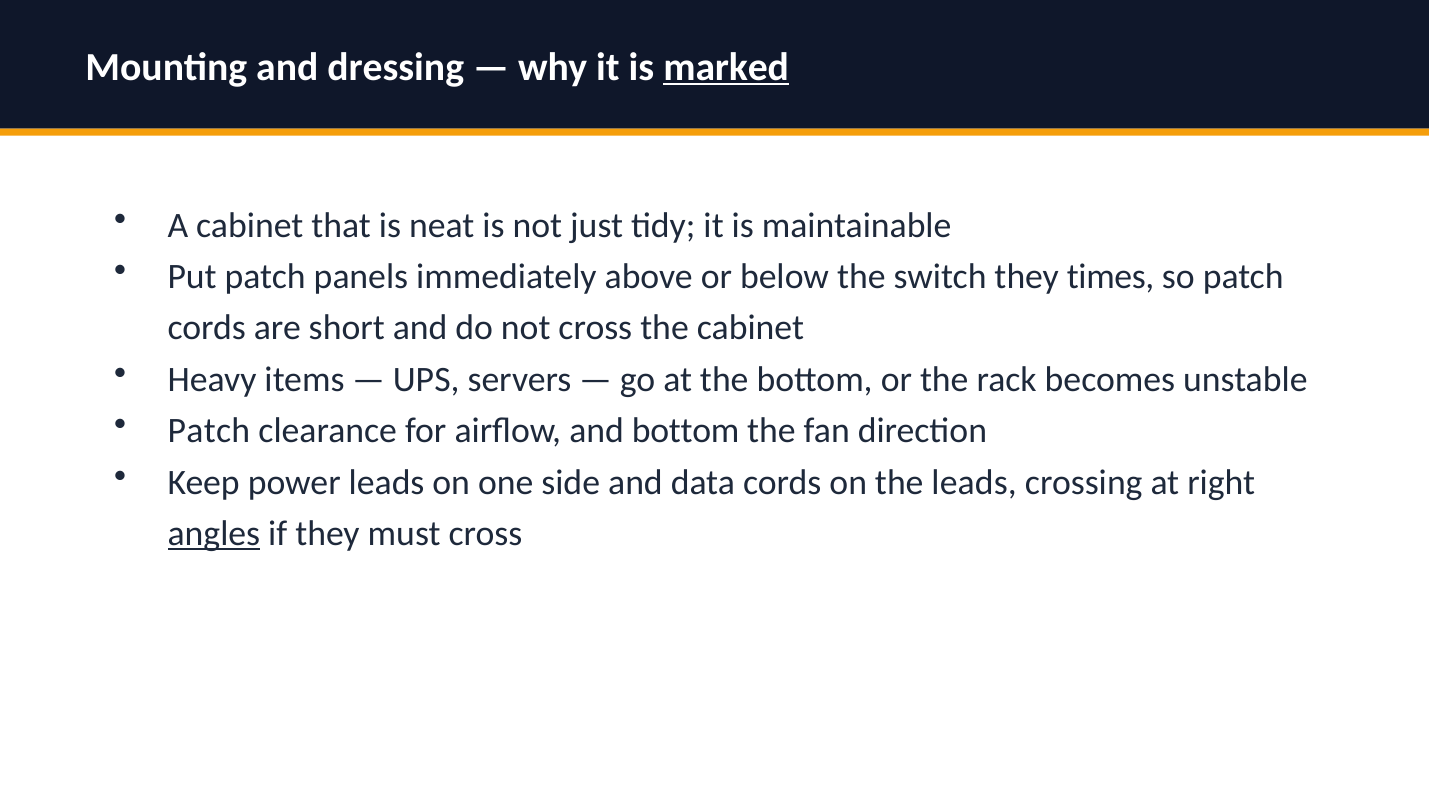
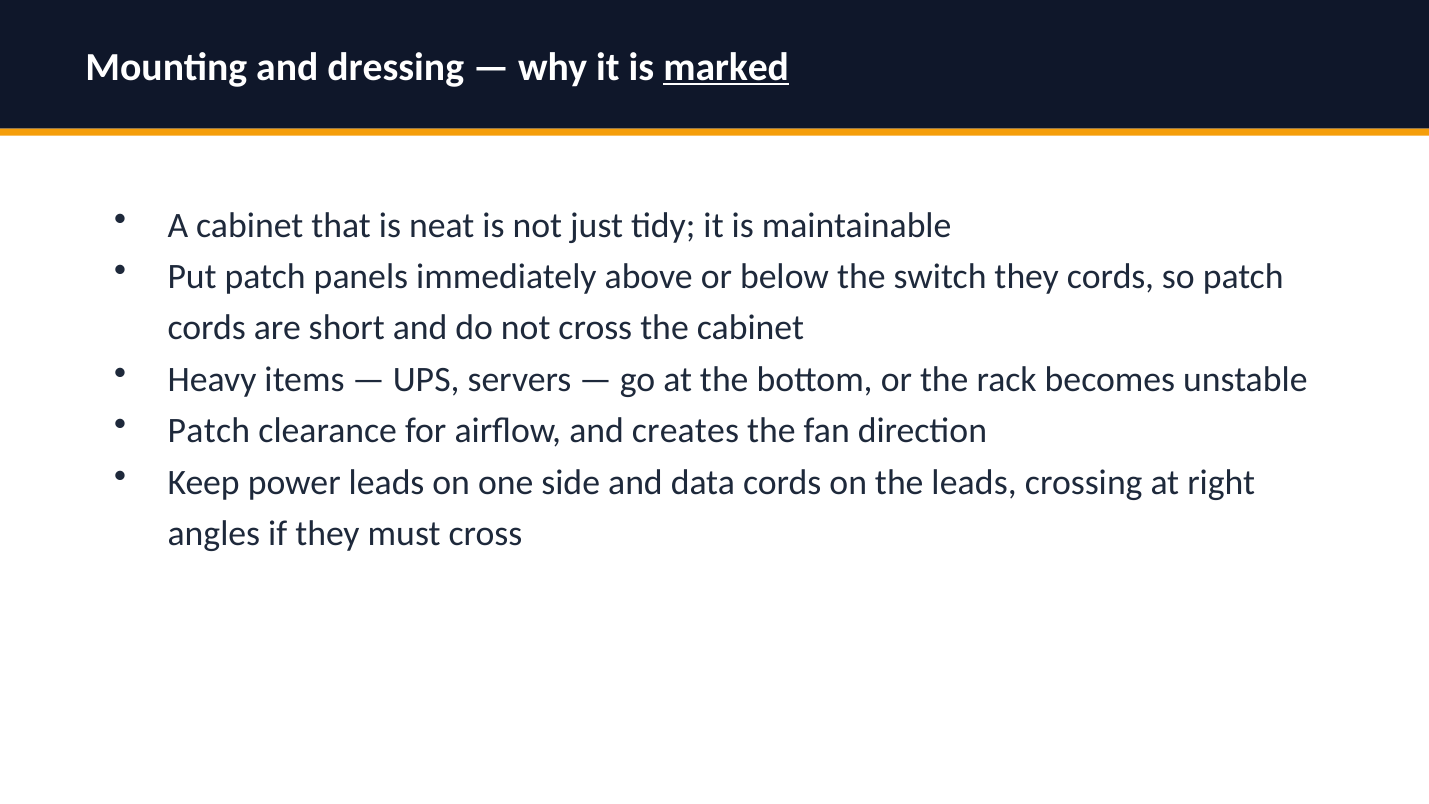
they times: times -> cords
and bottom: bottom -> creates
angles underline: present -> none
